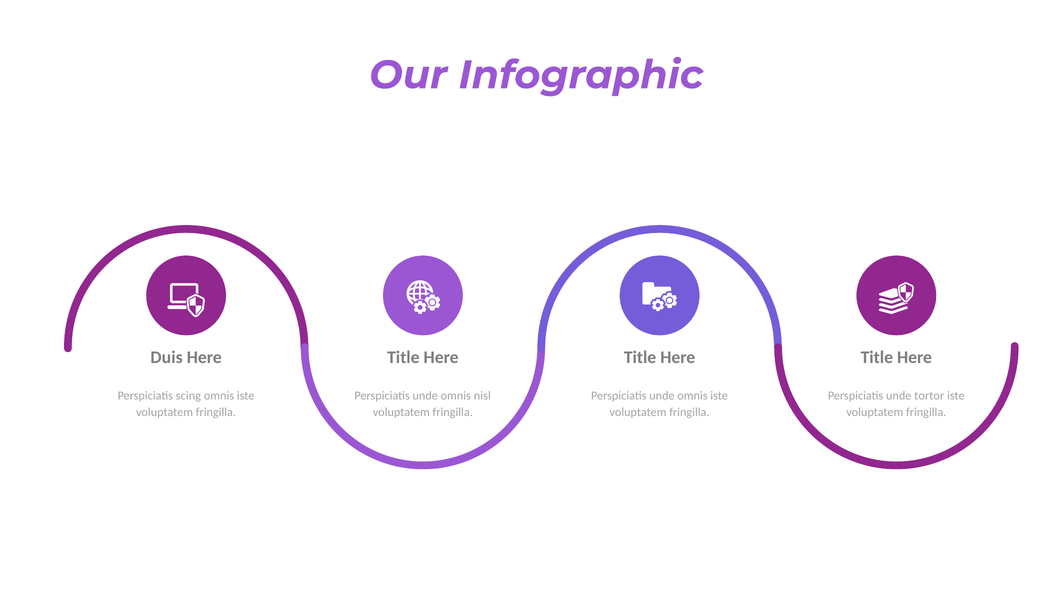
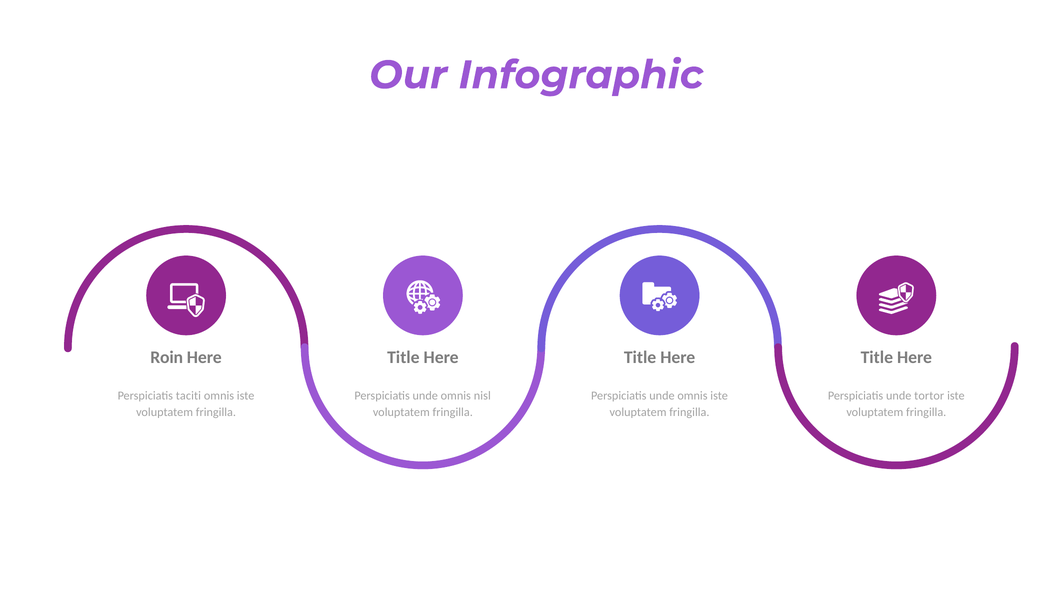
Duis: Duis -> Roin
scing: scing -> taciti
